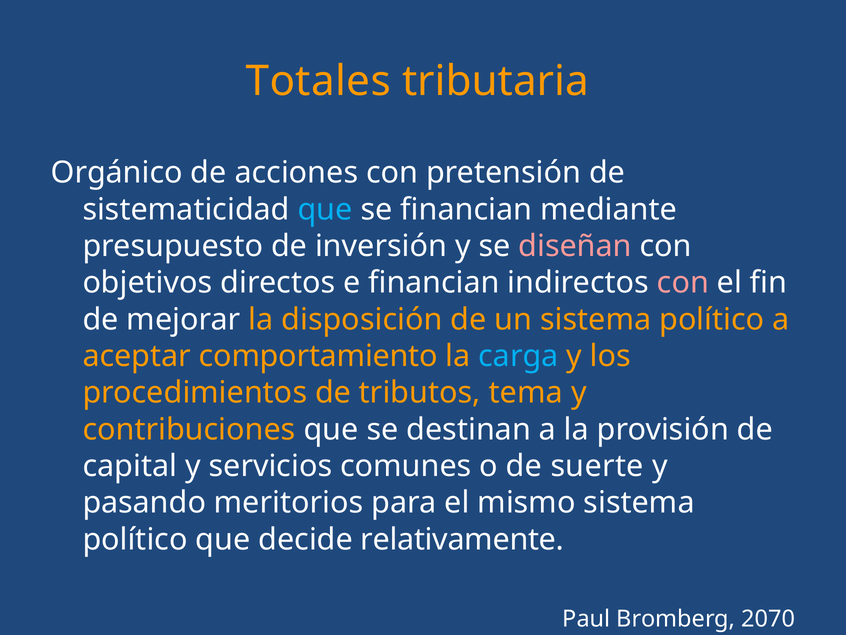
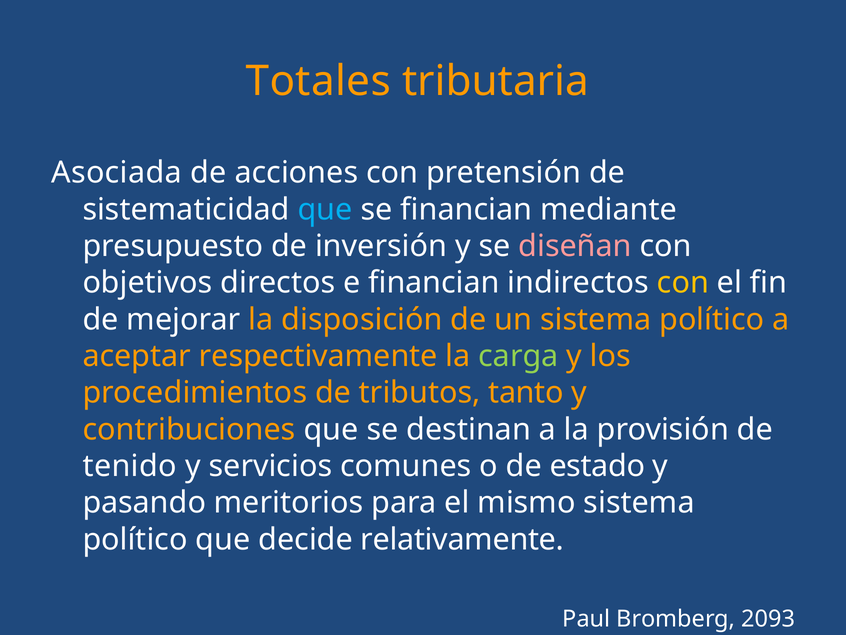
Orgánico: Orgánico -> Asociada
con at (683, 283) colour: pink -> yellow
comportamiento: comportamiento -> respectivamente
carga colour: light blue -> light green
tema: tema -> tanto
capital: capital -> tenido
suerte: suerte -> estado
2070: 2070 -> 2093
